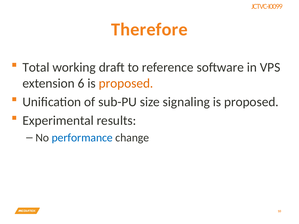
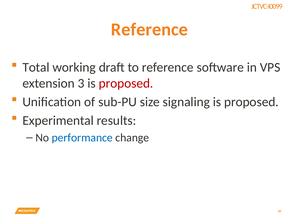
Therefore at (149, 29): Therefore -> Reference
6: 6 -> 3
proposed at (126, 83) colour: orange -> red
